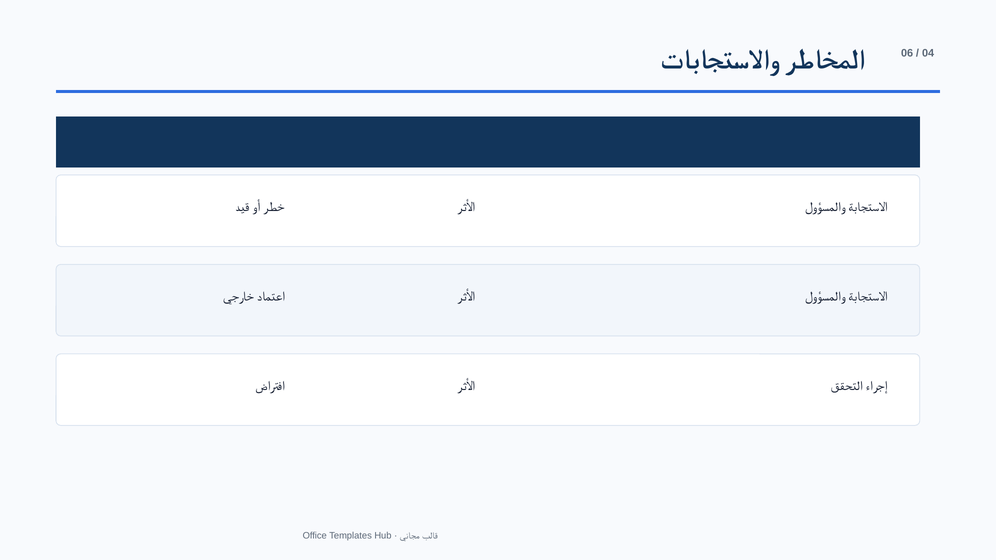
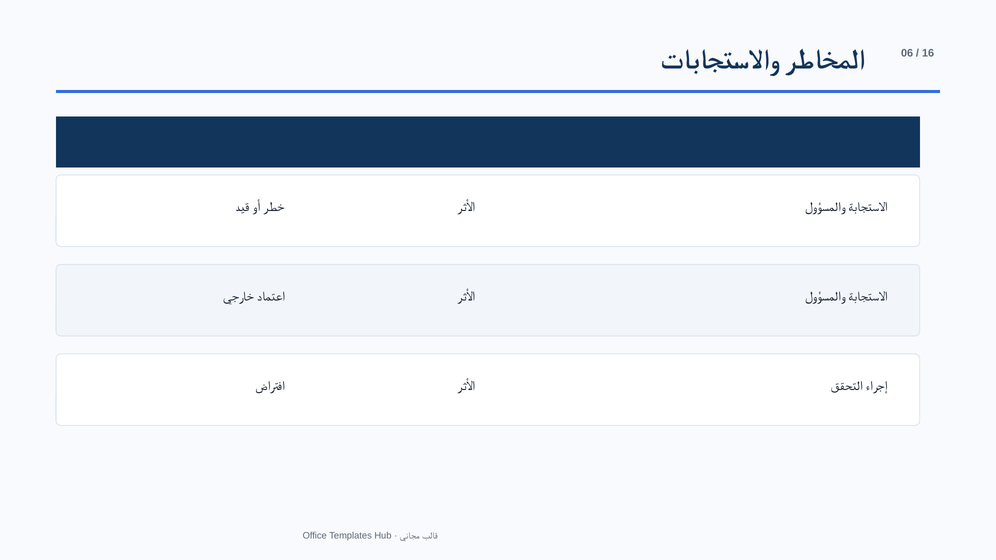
04: 04 -> 16
